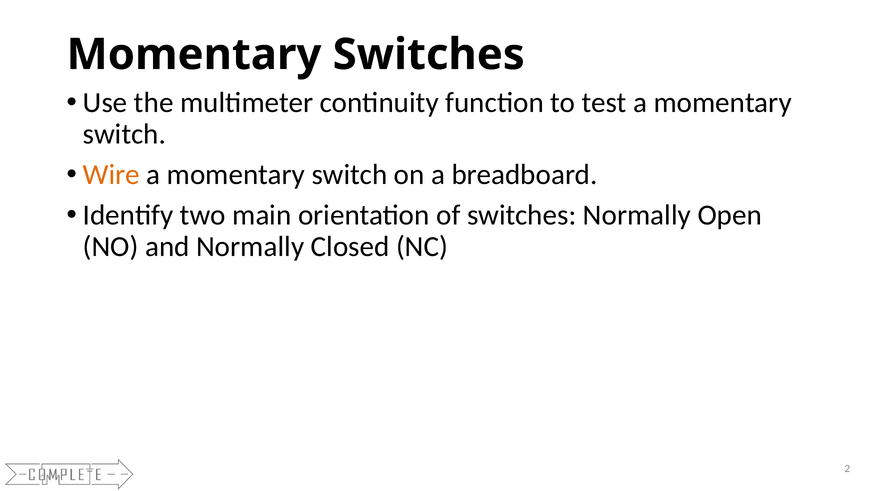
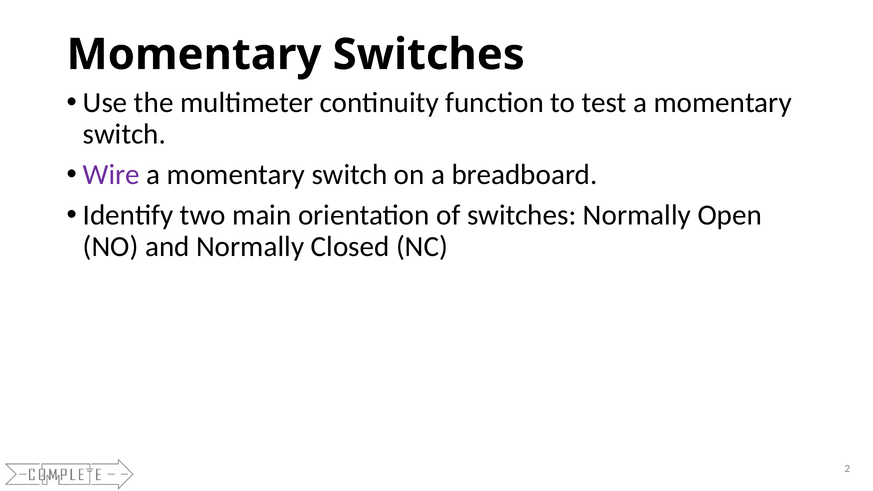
Wire colour: orange -> purple
